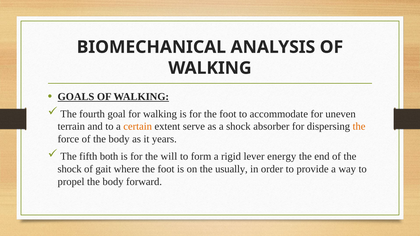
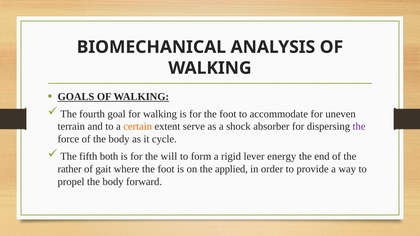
the at (359, 127) colour: orange -> purple
years: years -> cycle
shock at (70, 169): shock -> rather
usually: usually -> applied
